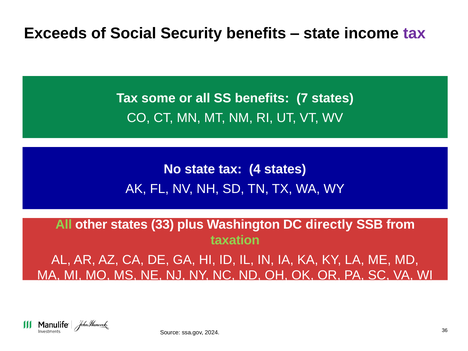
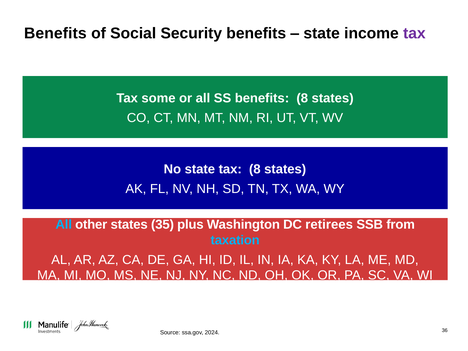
Exceeds at (55, 33): Exceeds -> Benefits
benefits 7: 7 -> 8
tax 4: 4 -> 8
All at (64, 225) colour: light green -> light blue
33: 33 -> 35
directly: directly -> retirees
taxation colour: light green -> light blue
